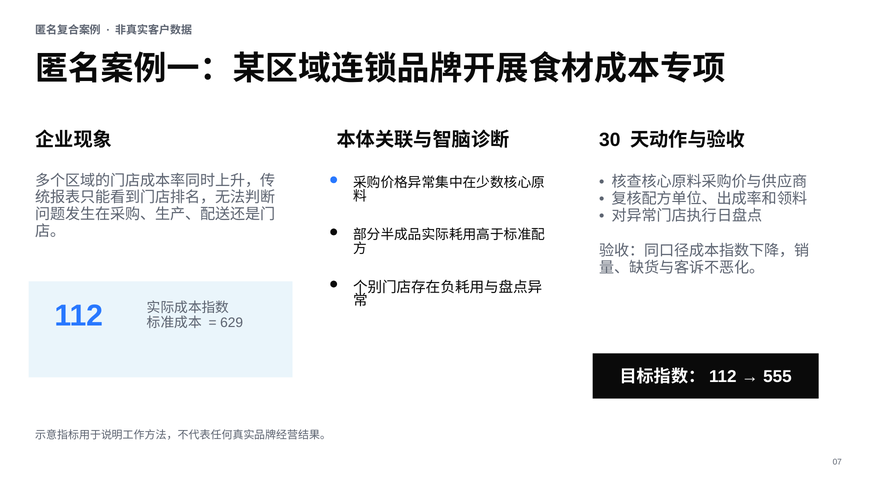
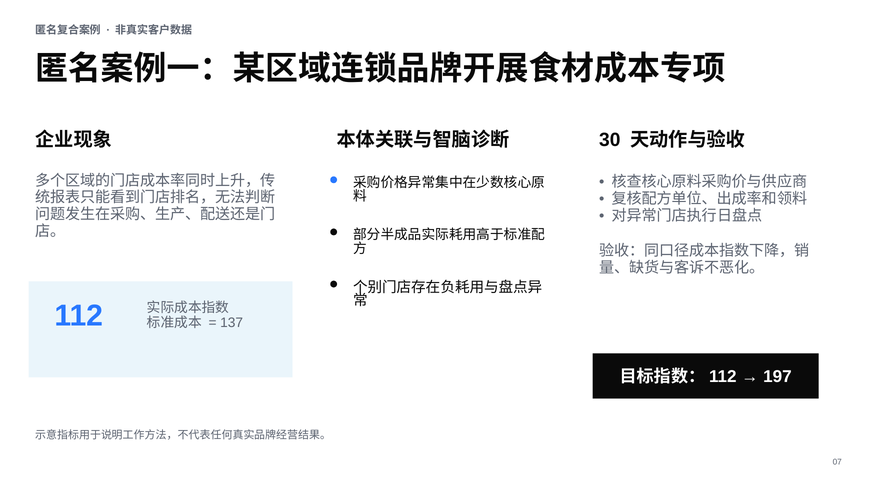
629: 629 -> 137
555: 555 -> 197
